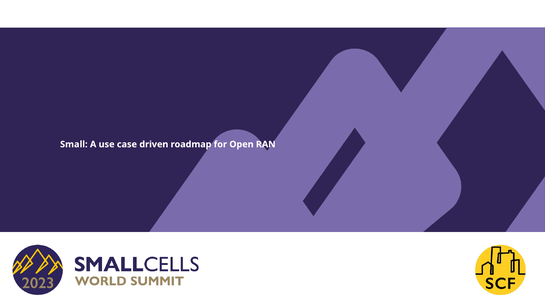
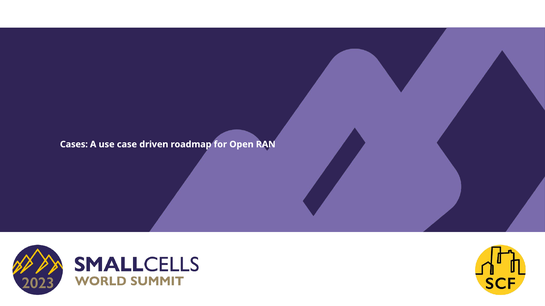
Small: Small -> Cases
